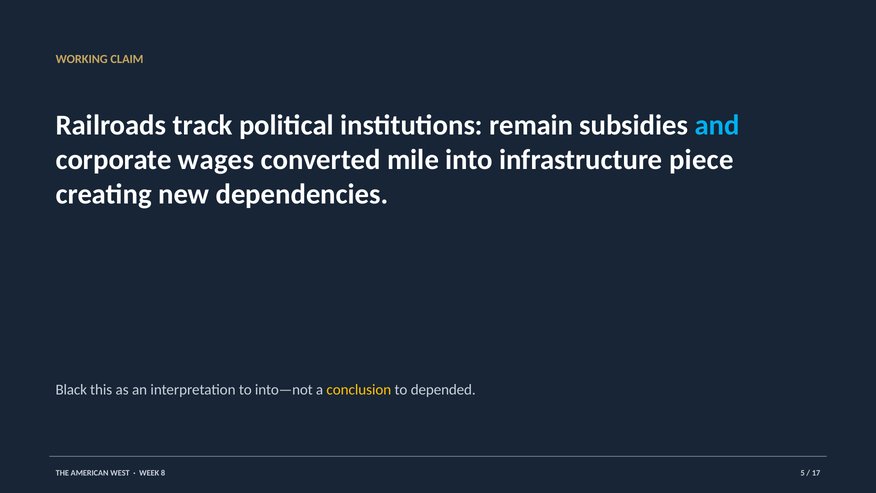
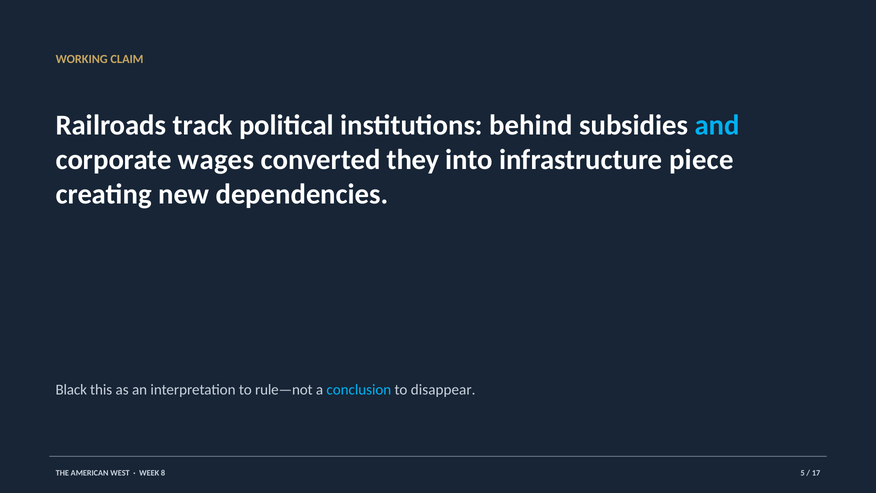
remain: remain -> behind
mile: mile -> they
into—not: into—not -> rule—not
conclusion colour: yellow -> light blue
depended: depended -> disappear
